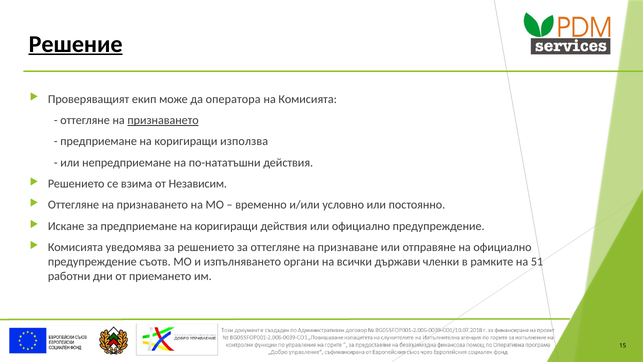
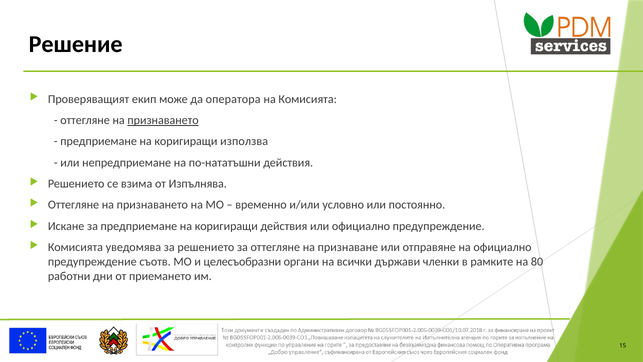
Решение underline: present -> none
Независим: Независим -> Изпълнява
изпълняването: изпълняването -> целесъобразни
51: 51 -> 80
